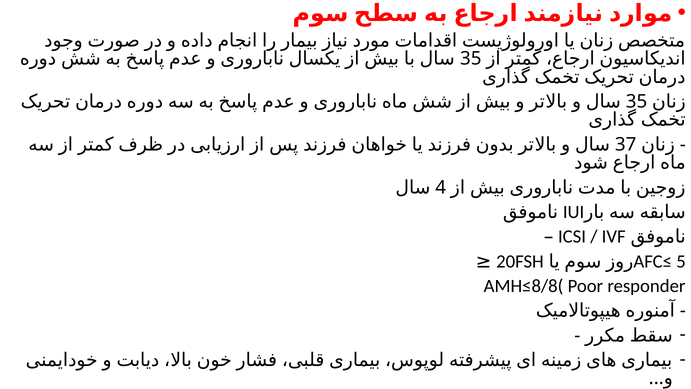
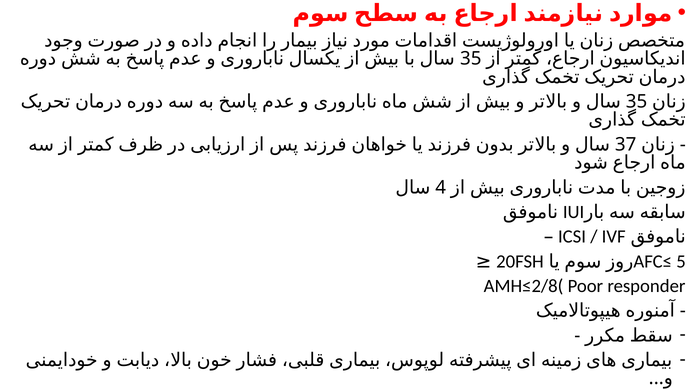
AMH≤8/8(: AMH≤8/8( -> AMH≤2/8(
